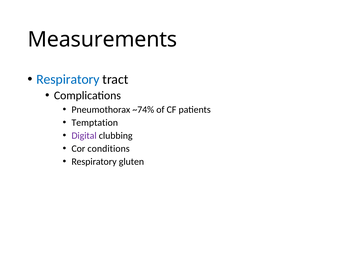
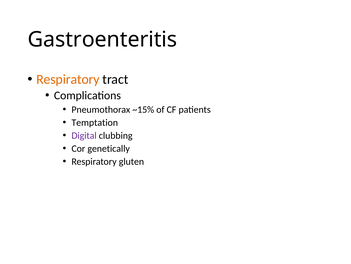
Measurements: Measurements -> Gastroenteritis
Respiratory at (68, 79) colour: blue -> orange
~74%: ~74% -> ~15%
conditions: conditions -> genetically
